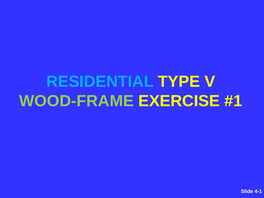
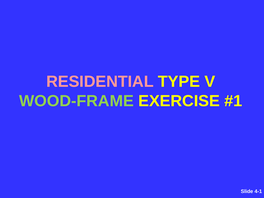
RESIDENTIAL colour: light blue -> pink
